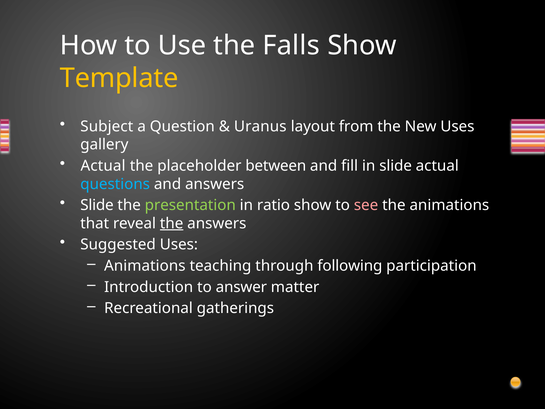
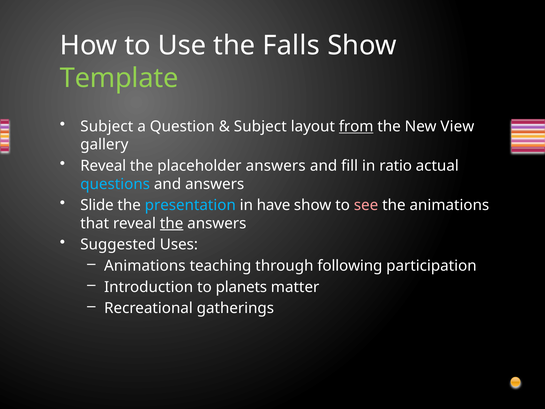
Template colour: yellow -> light green
Uranus at (260, 126): Uranus -> Subject
from underline: none -> present
New Uses: Uses -> View
Actual at (103, 166): Actual -> Reveal
placeholder between: between -> answers
in slide: slide -> ratio
presentation colour: light green -> light blue
ratio: ratio -> have
answer: answer -> planets
